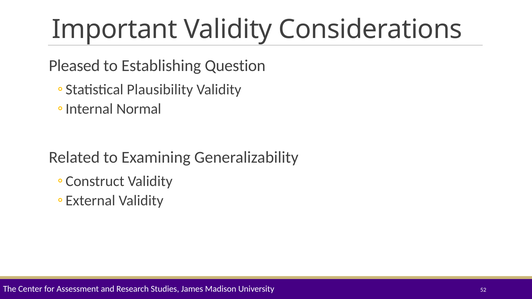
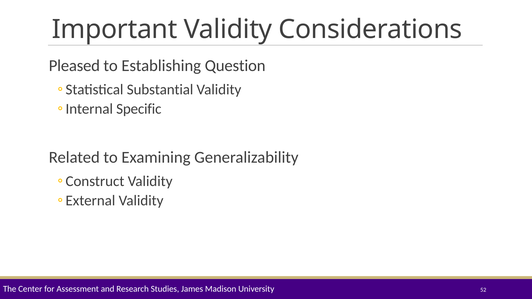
Plausibility: Plausibility -> Substantial
Normal: Normal -> Specific
